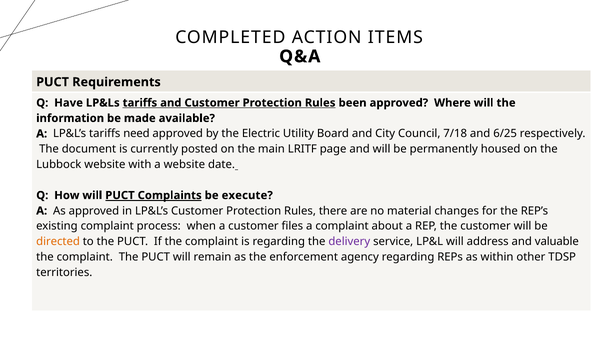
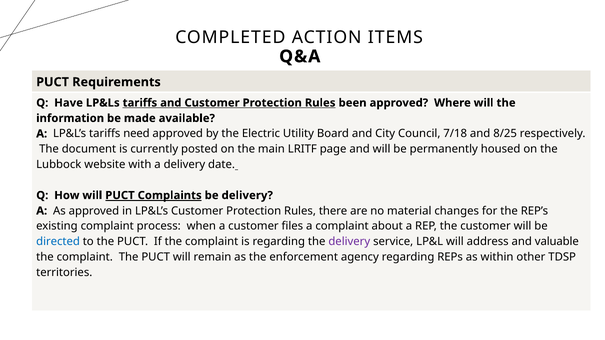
6/25: 6/25 -> 8/25
a website: website -> delivery
be execute: execute -> delivery
directed colour: orange -> blue
